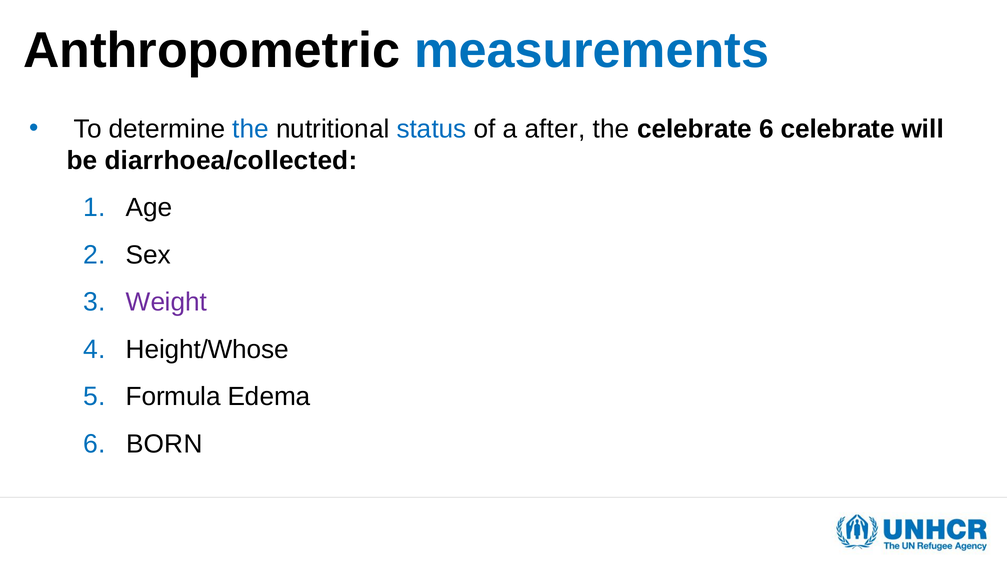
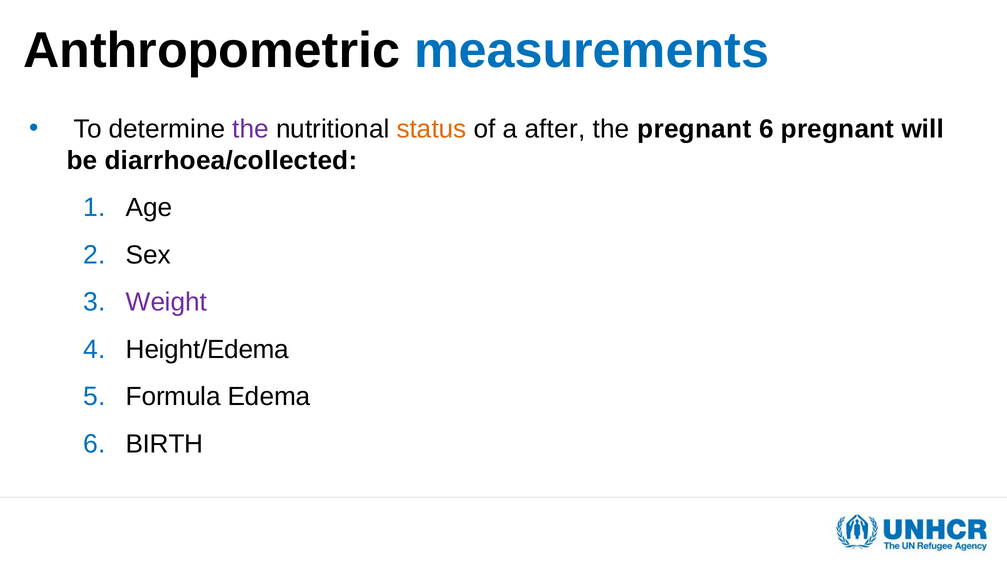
the at (251, 129) colour: blue -> purple
status colour: blue -> orange
the celebrate: celebrate -> pregnant
6 celebrate: celebrate -> pregnant
Height/Whose: Height/Whose -> Height/Edema
BORN: BORN -> BIRTH
